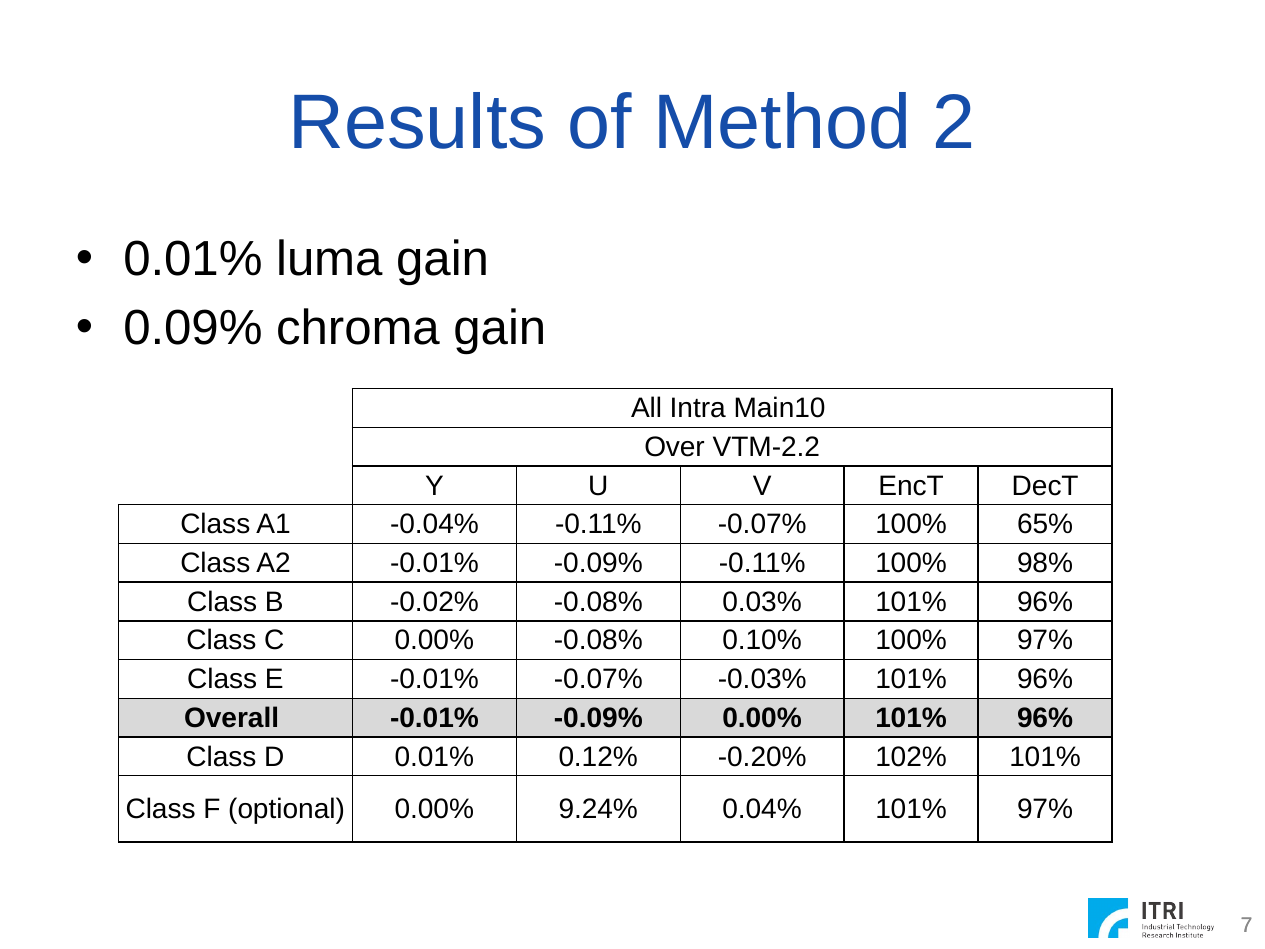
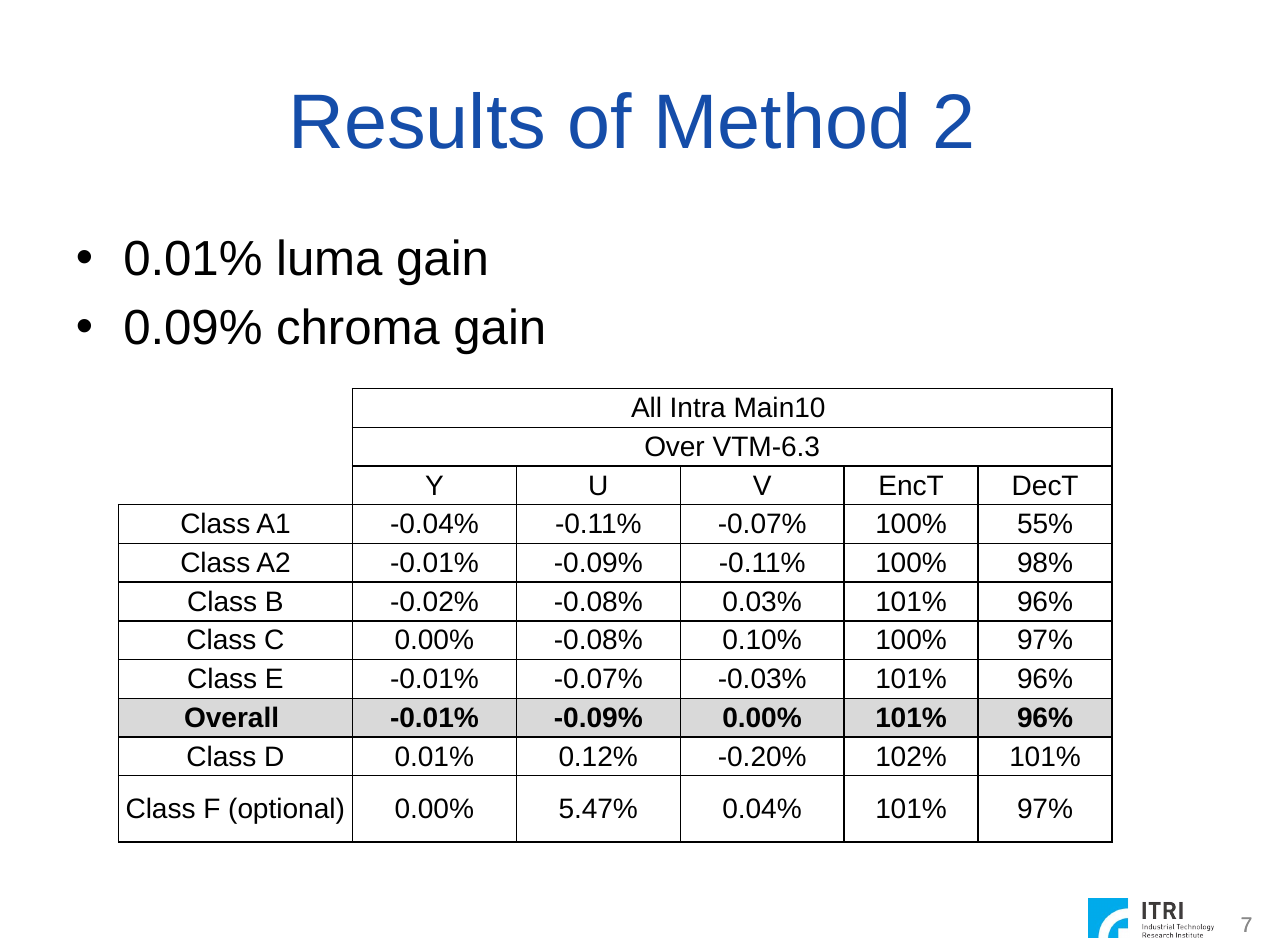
VTM-2.2: VTM-2.2 -> VTM-6.3
65%: 65% -> 55%
9.24%: 9.24% -> 5.47%
